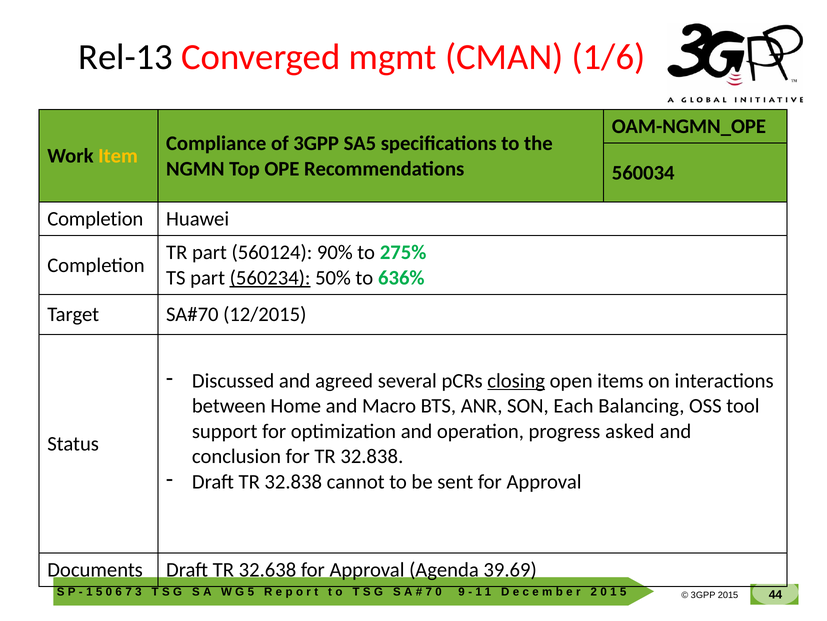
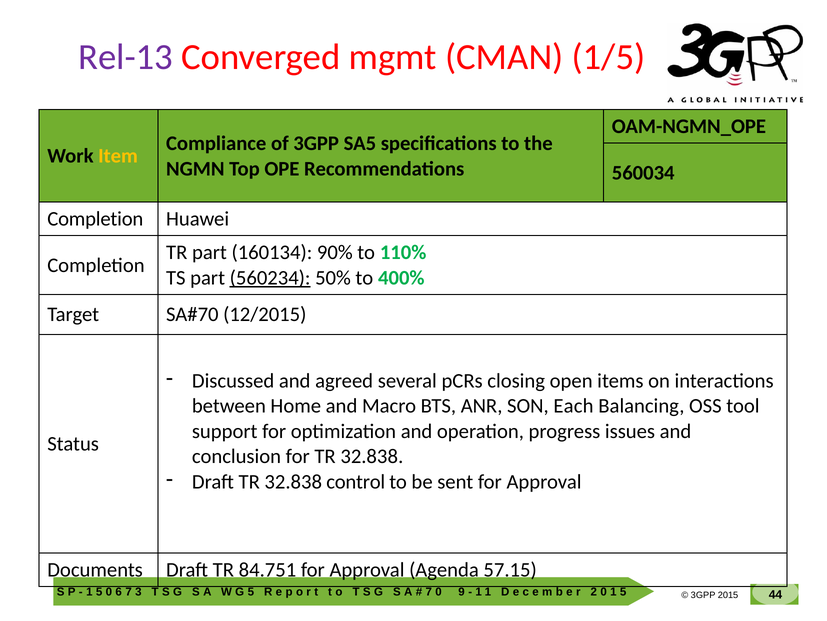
Rel-13 colour: black -> purple
1/6: 1/6 -> 1/5
560124: 560124 -> 160134
275%: 275% -> 110%
636%: 636% -> 400%
closing underline: present -> none
asked: asked -> issues
cannot: cannot -> control
32.638: 32.638 -> 84.751
39.69: 39.69 -> 57.15
